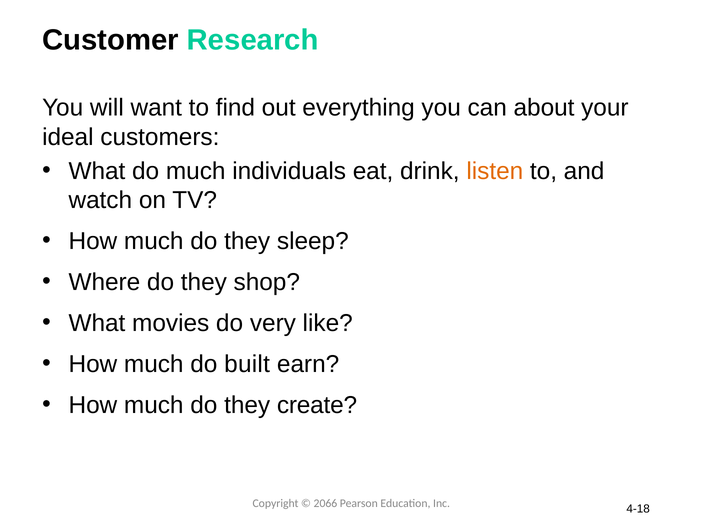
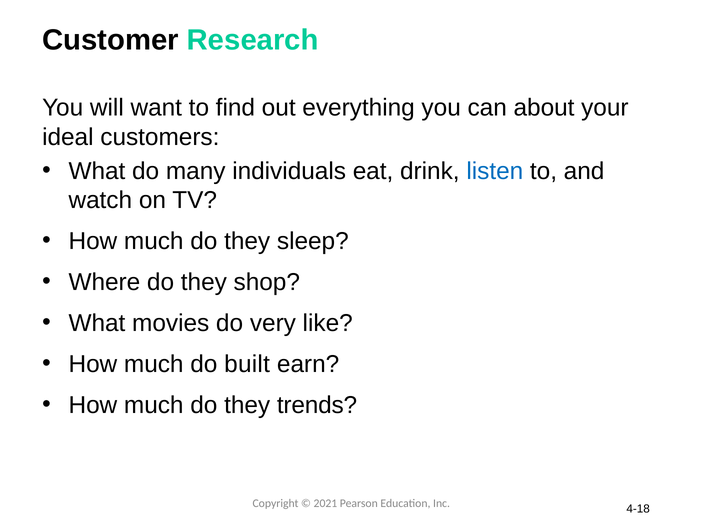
do much: much -> many
listen colour: orange -> blue
create: create -> trends
2066: 2066 -> 2021
